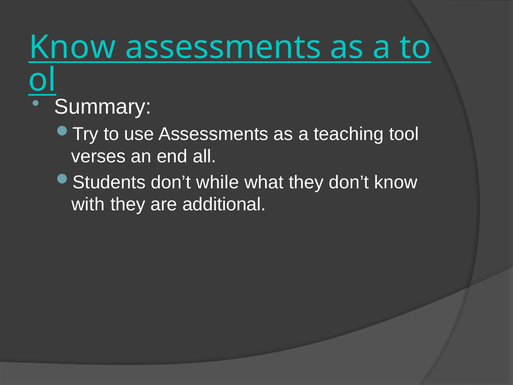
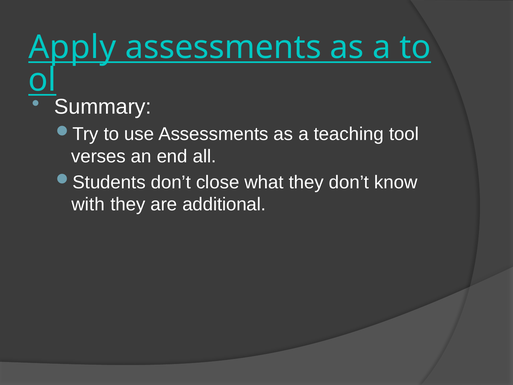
Know at (72, 47): Know -> Apply
while: while -> close
